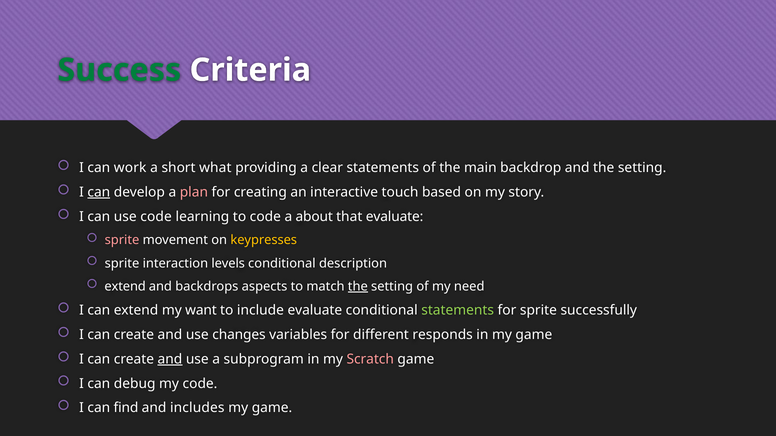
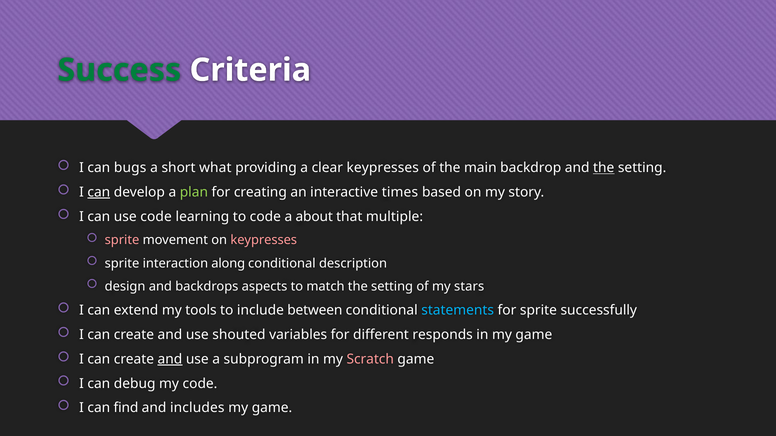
work: work -> bugs
clear statements: statements -> keypresses
the at (604, 168) underline: none -> present
plan colour: pink -> light green
touch: touch -> times
that evaluate: evaluate -> multiple
keypresses at (264, 240) colour: yellow -> pink
levels: levels -> along
extend at (125, 287): extend -> design
the at (358, 287) underline: present -> none
need: need -> stars
want: want -> tools
include evaluate: evaluate -> between
statements at (458, 311) colour: light green -> light blue
changes: changes -> shouted
